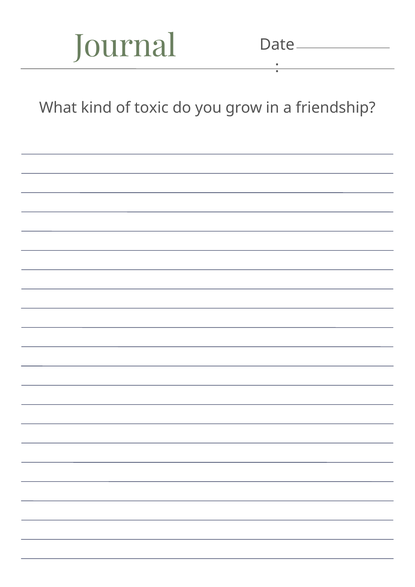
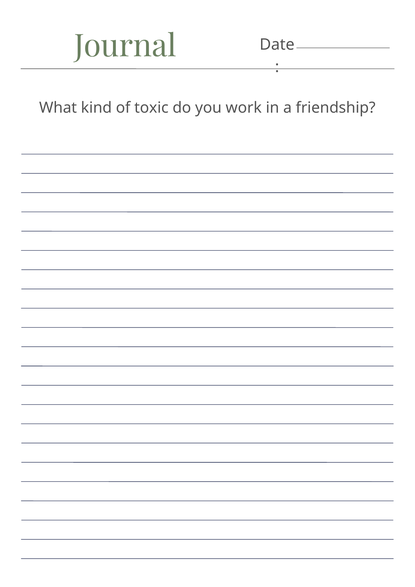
grow: grow -> work
